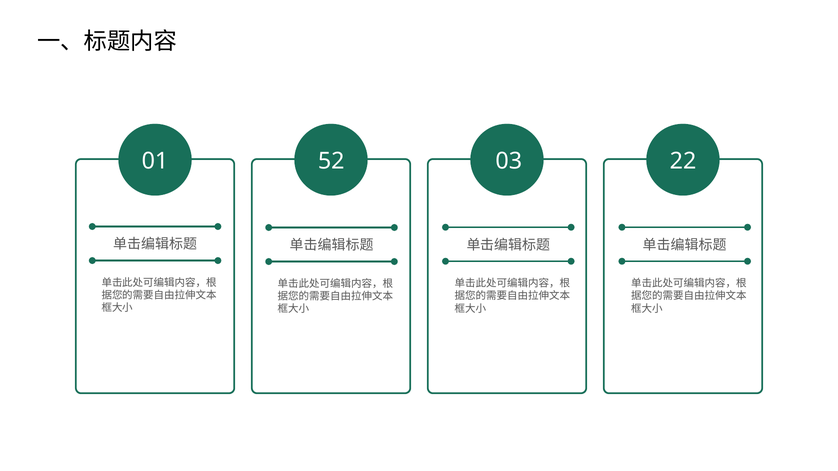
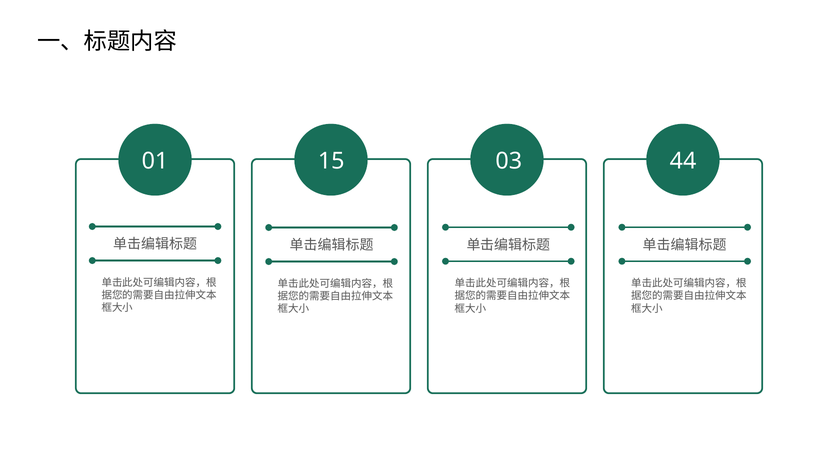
52: 52 -> 15
22: 22 -> 44
